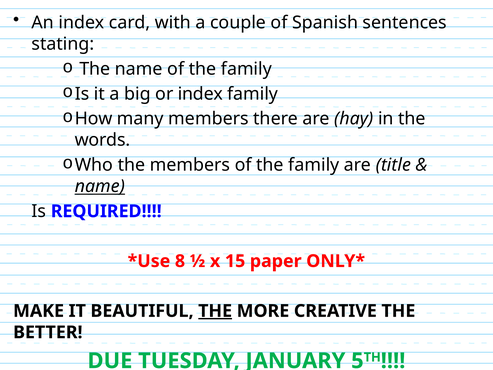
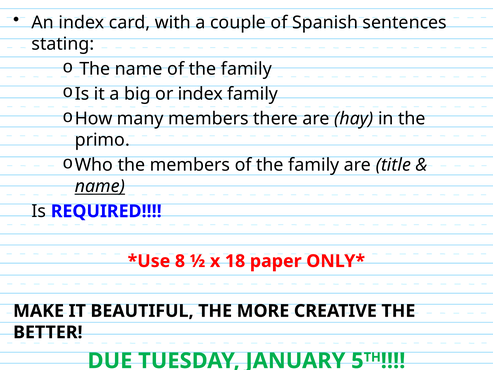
words: words -> primo
15: 15 -> 18
THE at (215, 311) underline: present -> none
